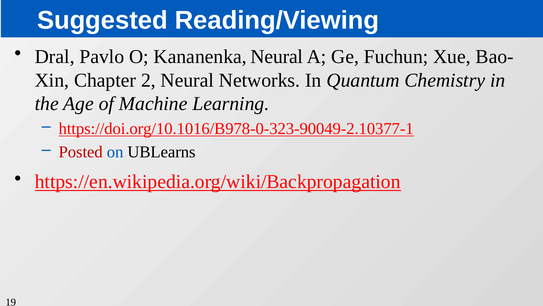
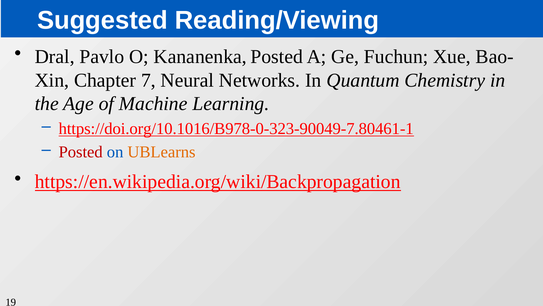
Kananenka Neural: Neural -> Posted
2: 2 -> 7
https://doi.org/10.1016/B978-0-323-90049-2.10377-1: https://doi.org/10.1016/B978-0-323-90049-2.10377-1 -> https://doi.org/10.1016/B978-0-323-90049-7.80461-1
UBLearns colour: black -> orange
